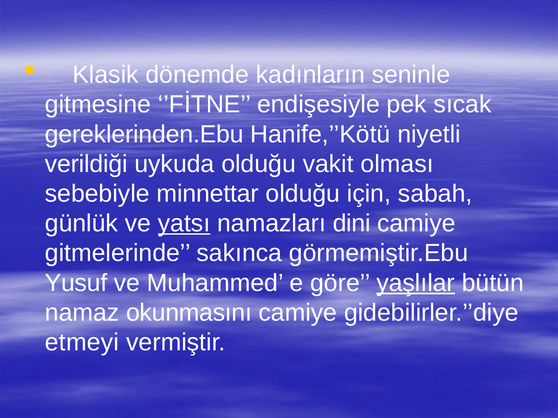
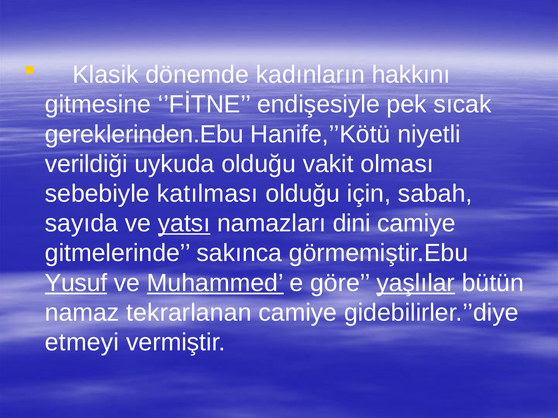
seninle: seninle -> hakkını
minnettar: minnettar -> katılması
günlük: günlük -> sayıda
Yusuf underline: none -> present
Muhammed underline: none -> present
okunmasını: okunmasını -> tekrarlanan
